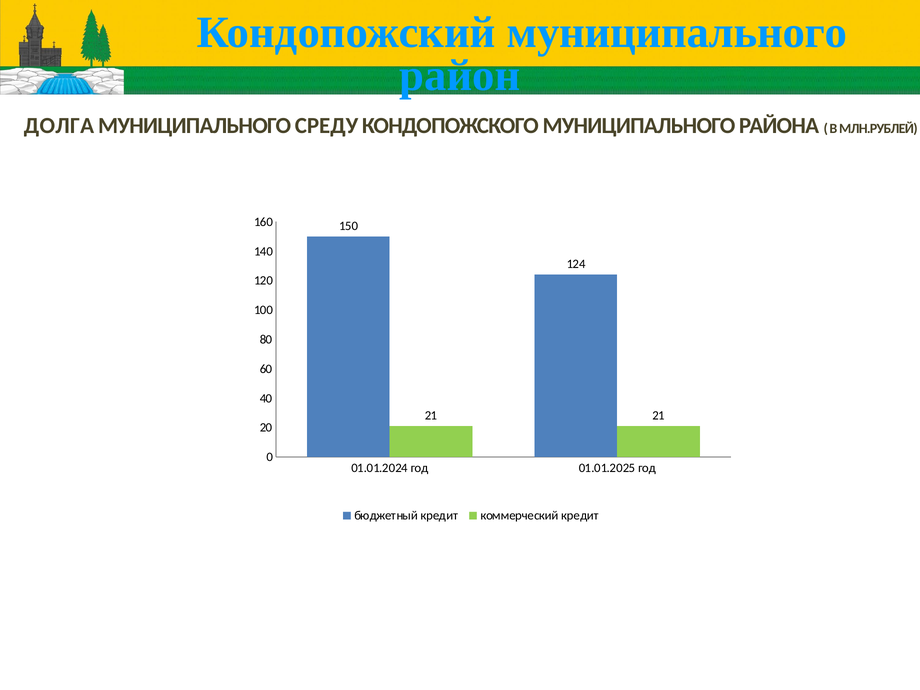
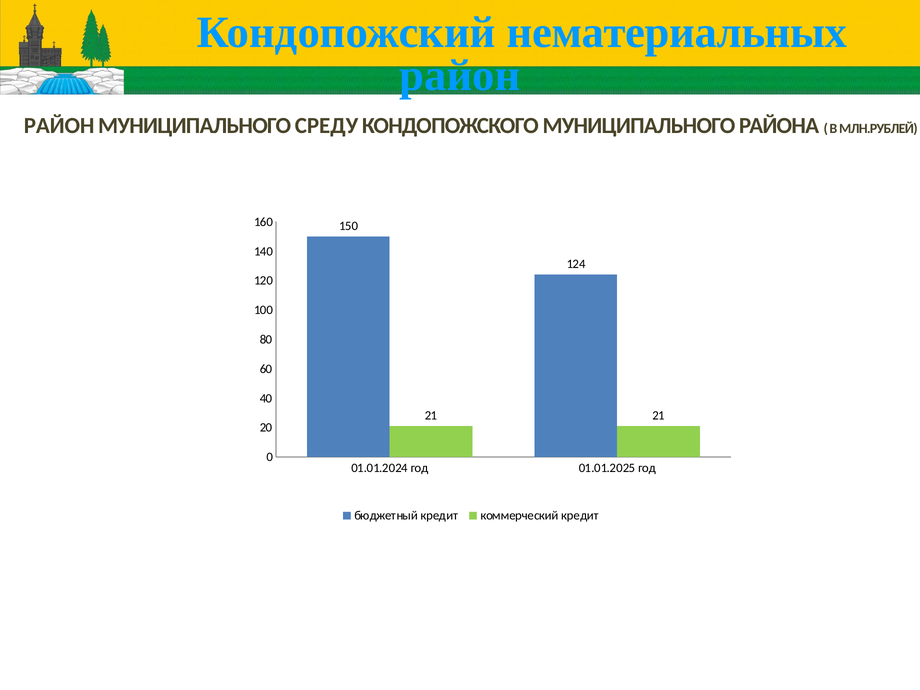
Кондопожский муниципального: муниципального -> нематериальных
ДОЛГА at (59, 126): ДОЛГА -> РАЙОН
